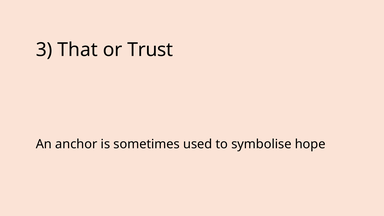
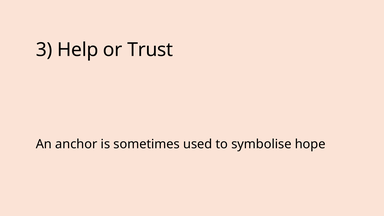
That: That -> Help
